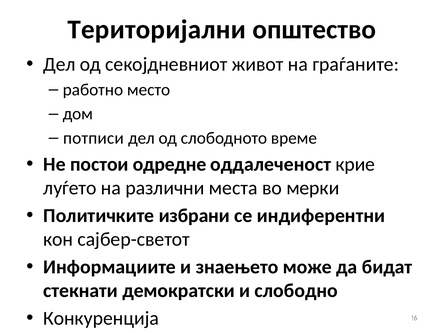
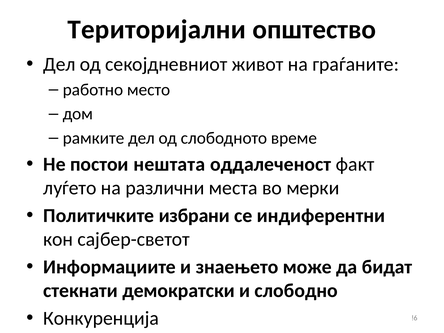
потписи: потписи -> рамките
одредне: одредне -> нештата
крие: крие -> факт
